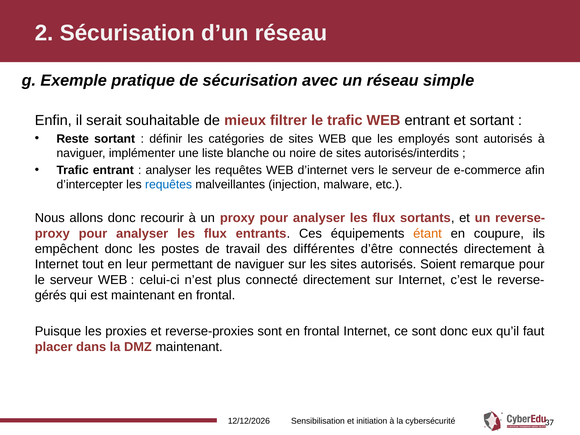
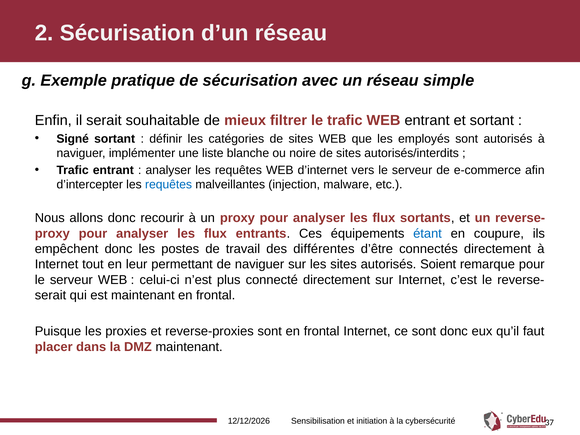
Reste: Reste -> Signé
étant colour: orange -> blue
gérés at (51, 295): gérés -> serait
